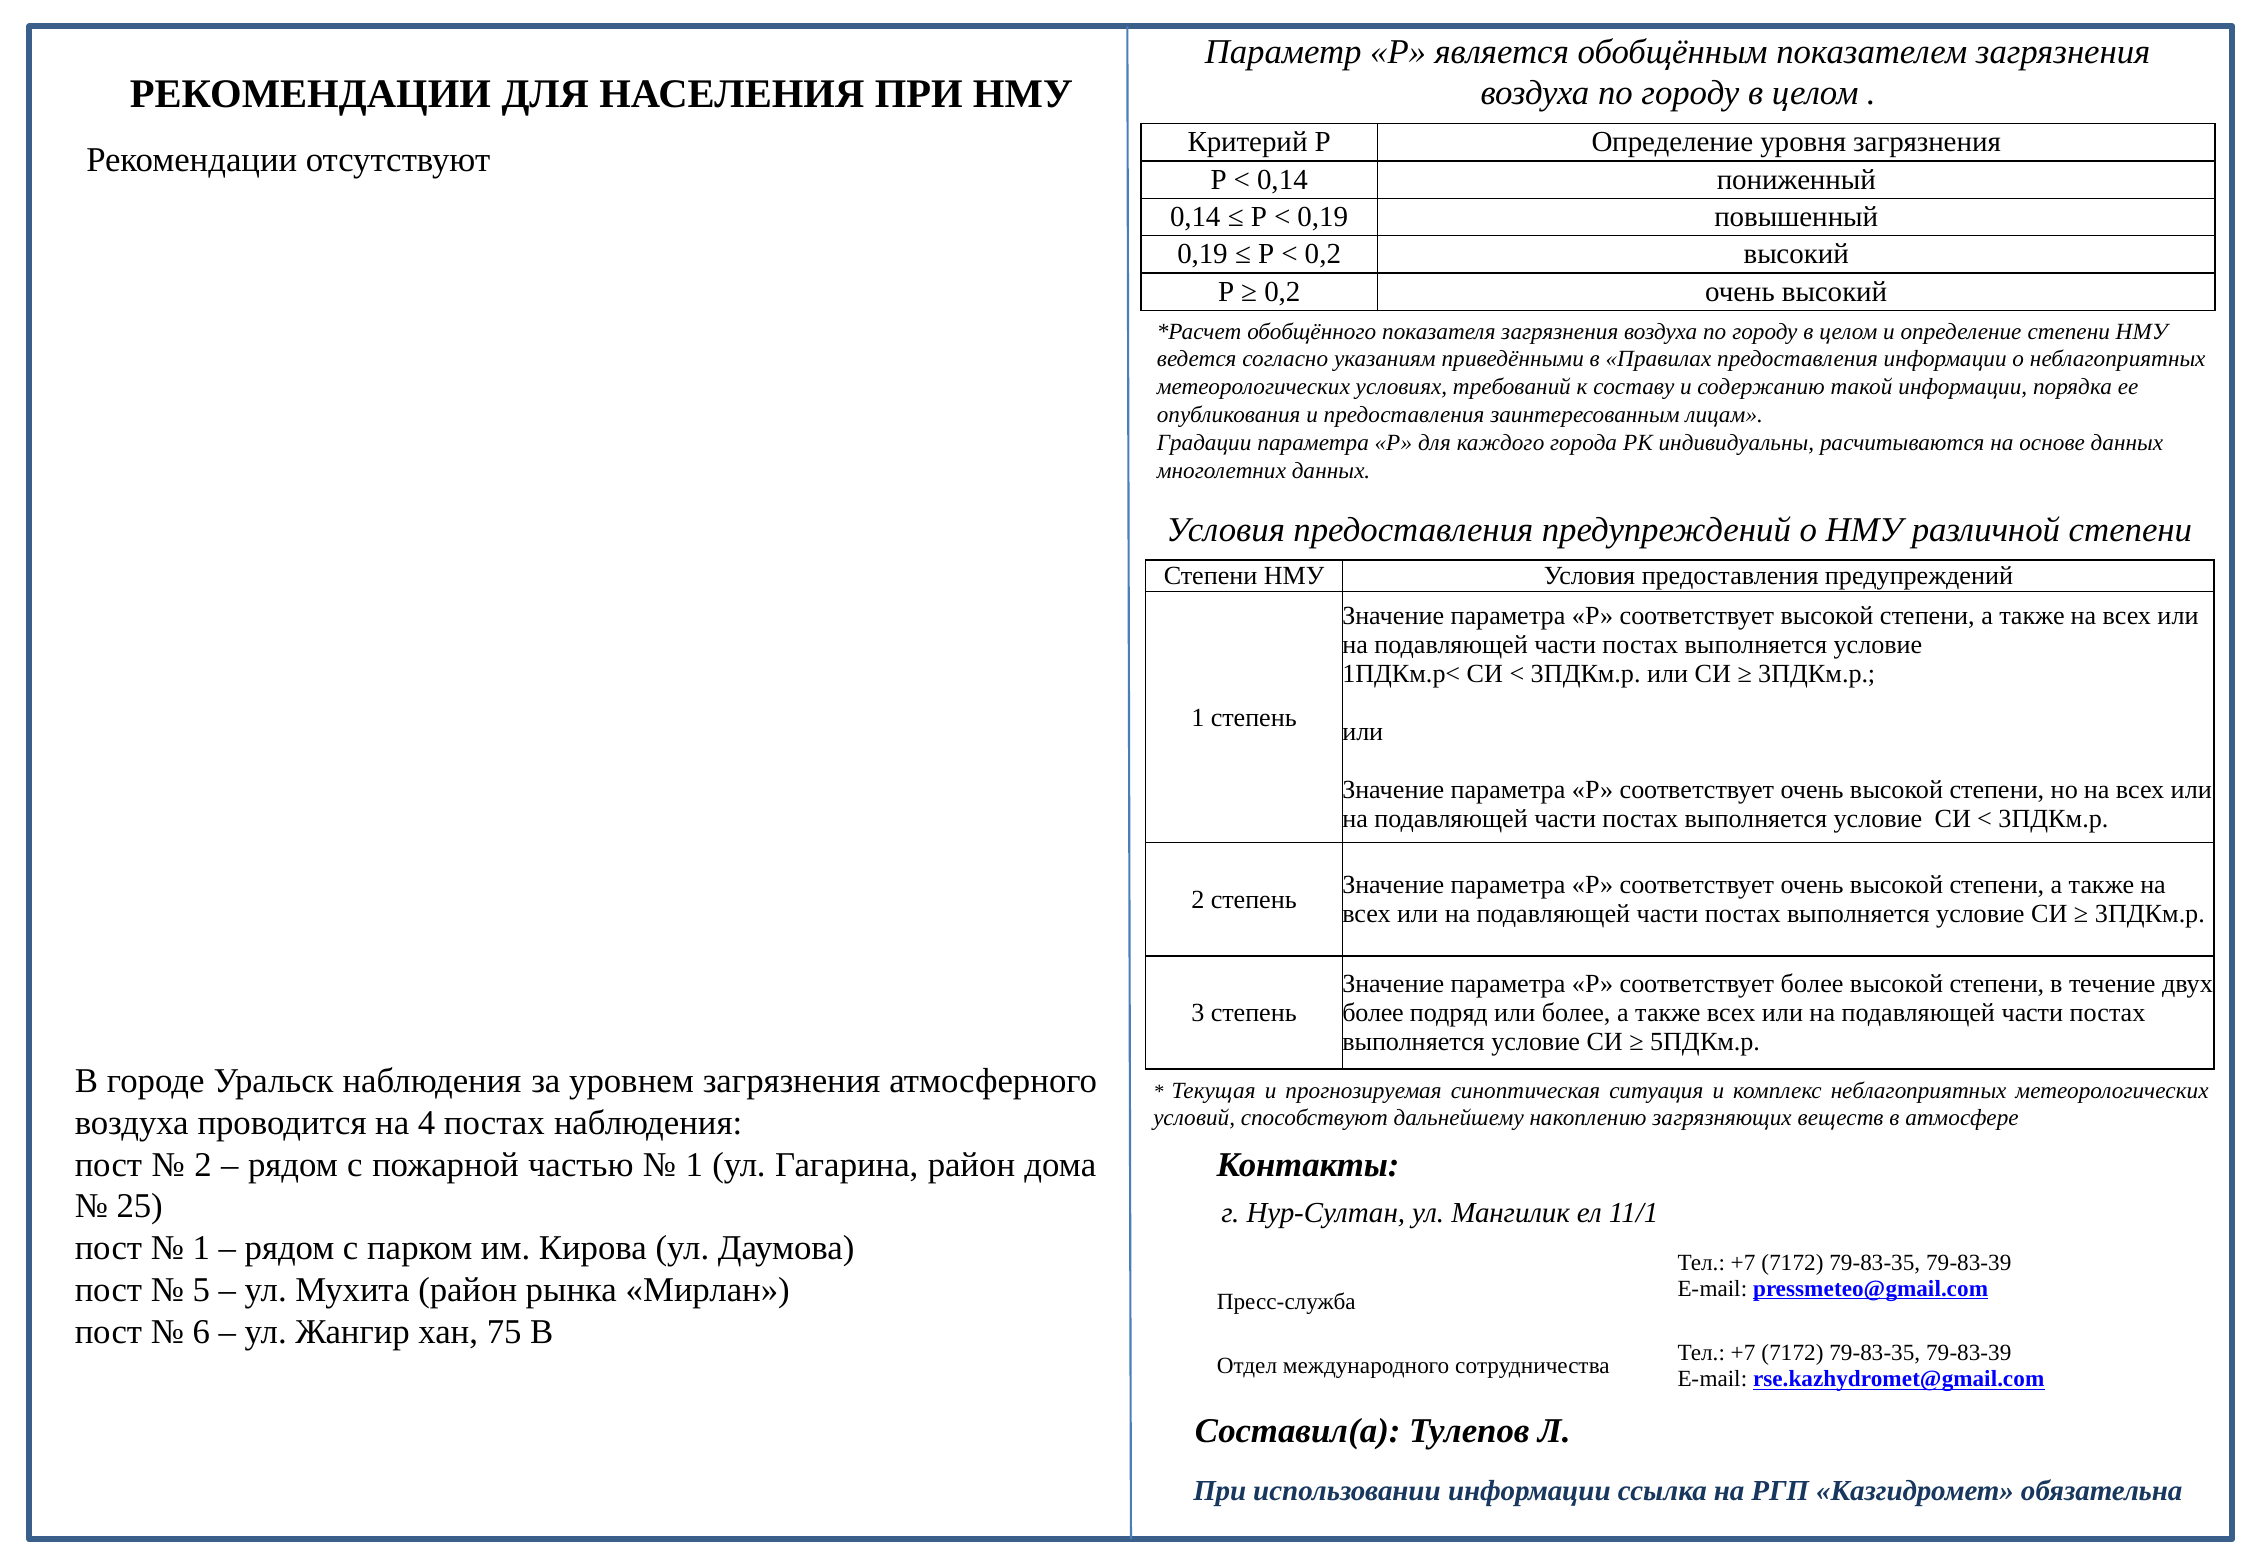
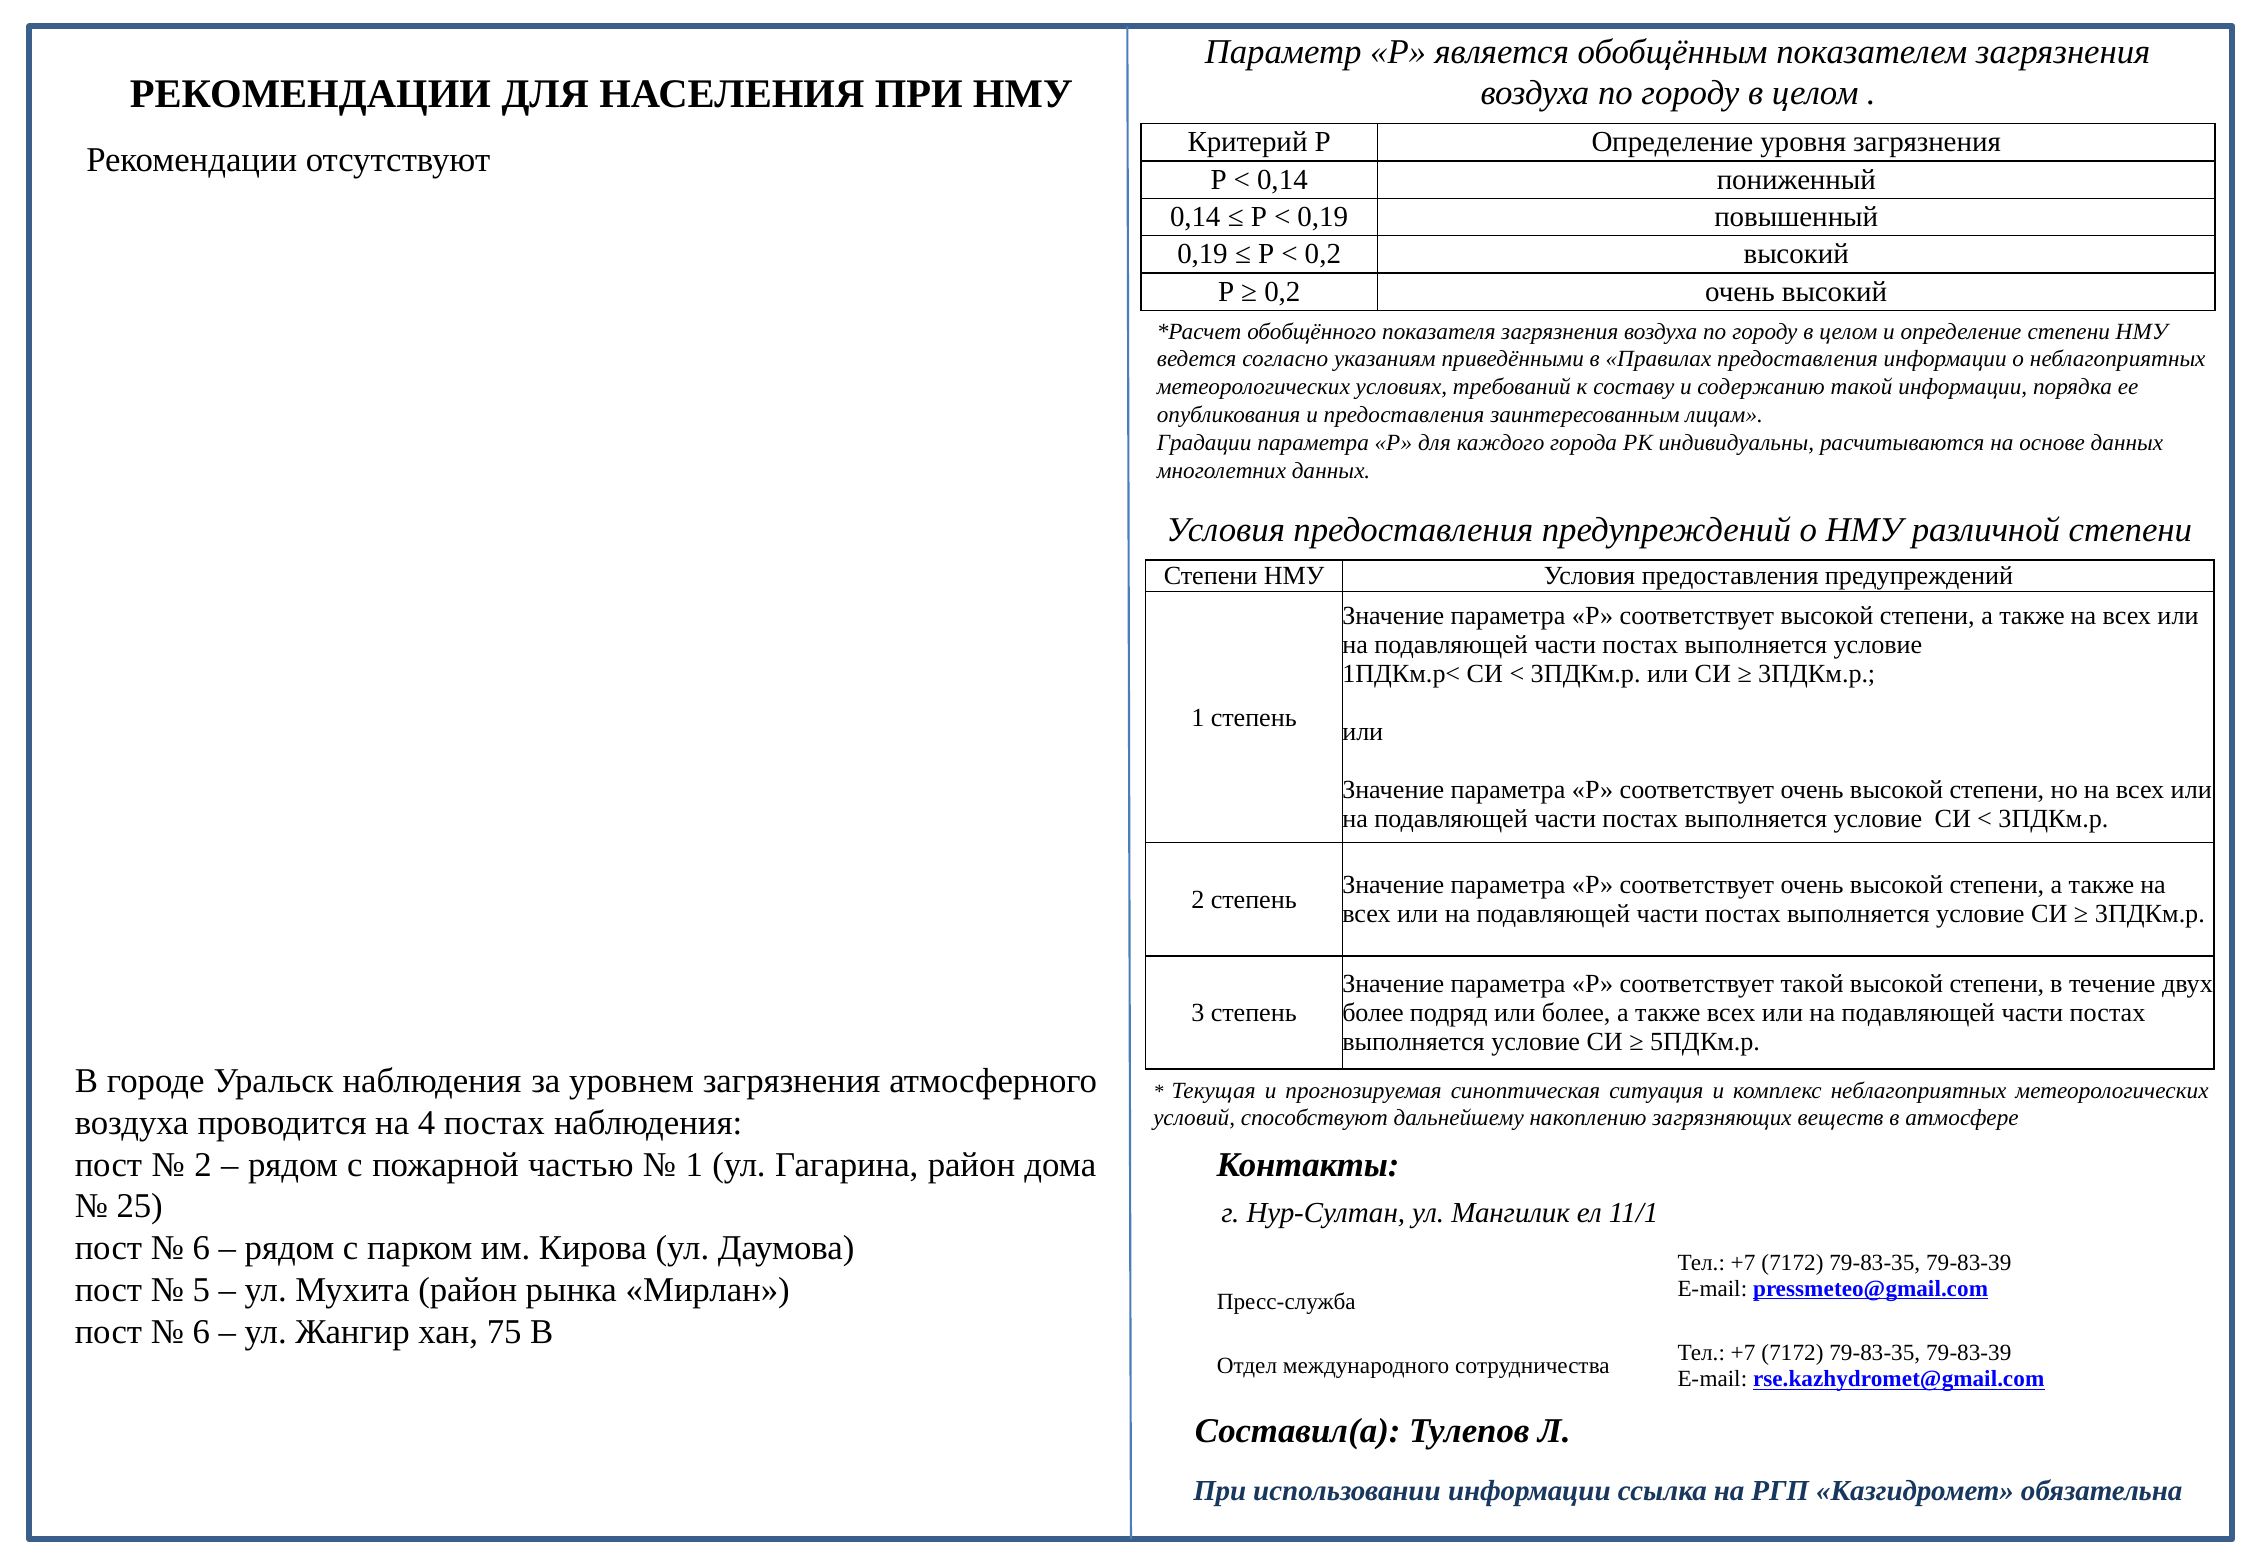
соответствует более: более -> такой
1 at (201, 1248): 1 -> 6
